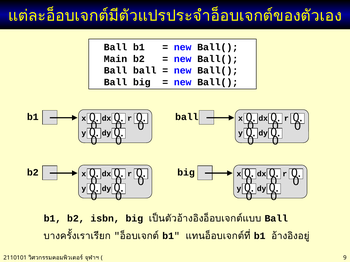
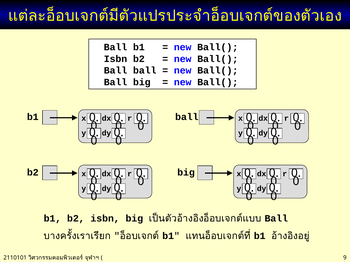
Main at (115, 59): Main -> Isbn
